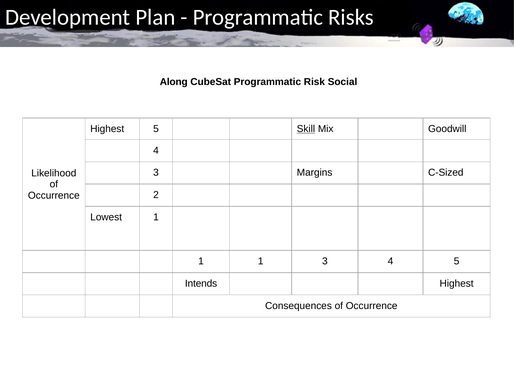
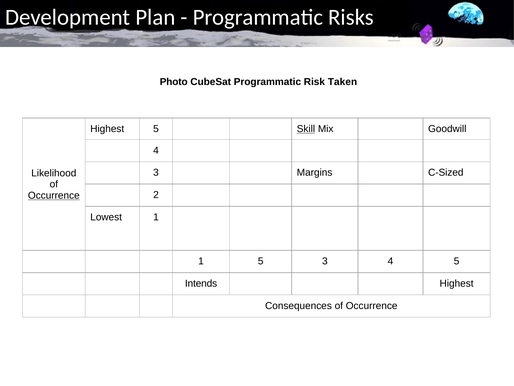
Along: Along -> Photo
Social: Social -> Taken
Occurrence at (54, 195) underline: none -> present
1 at (261, 261): 1 -> 5
